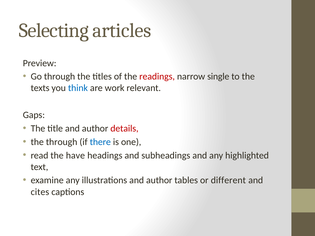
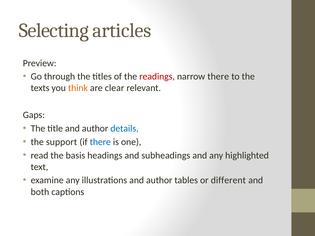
narrow single: single -> there
think colour: blue -> orange
work: work -> clear
details colour: red -> blue
the through: through -> support
have: have -> basis
cites: cites -> both
